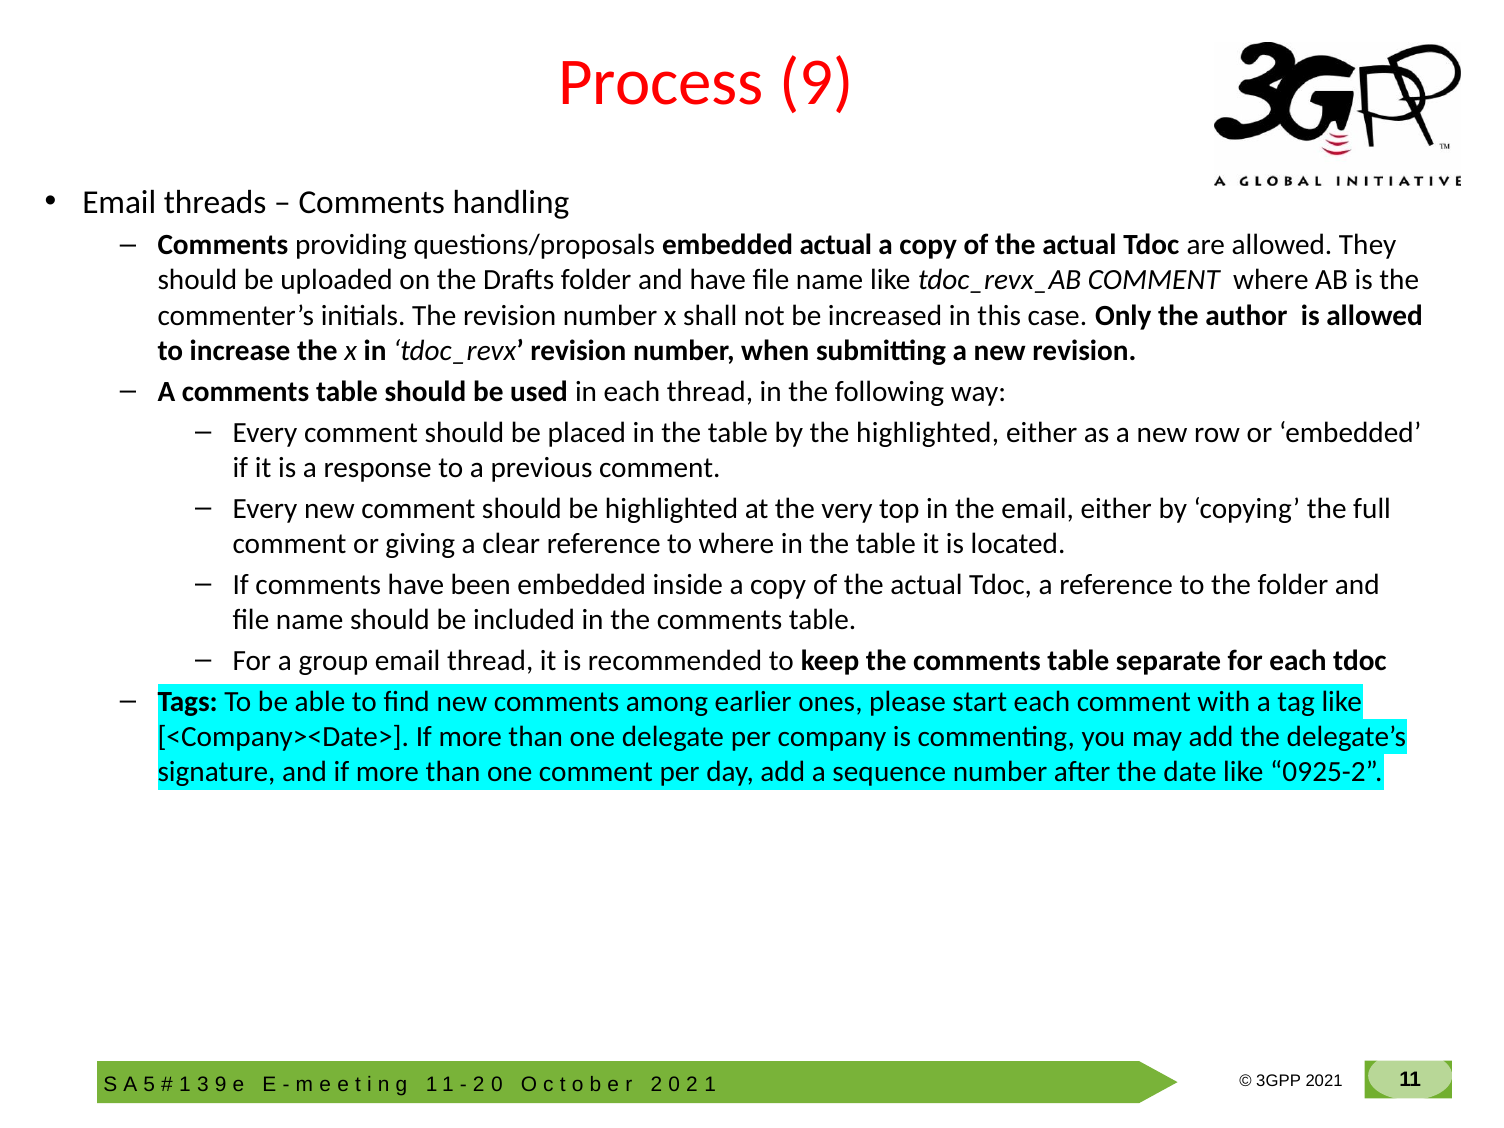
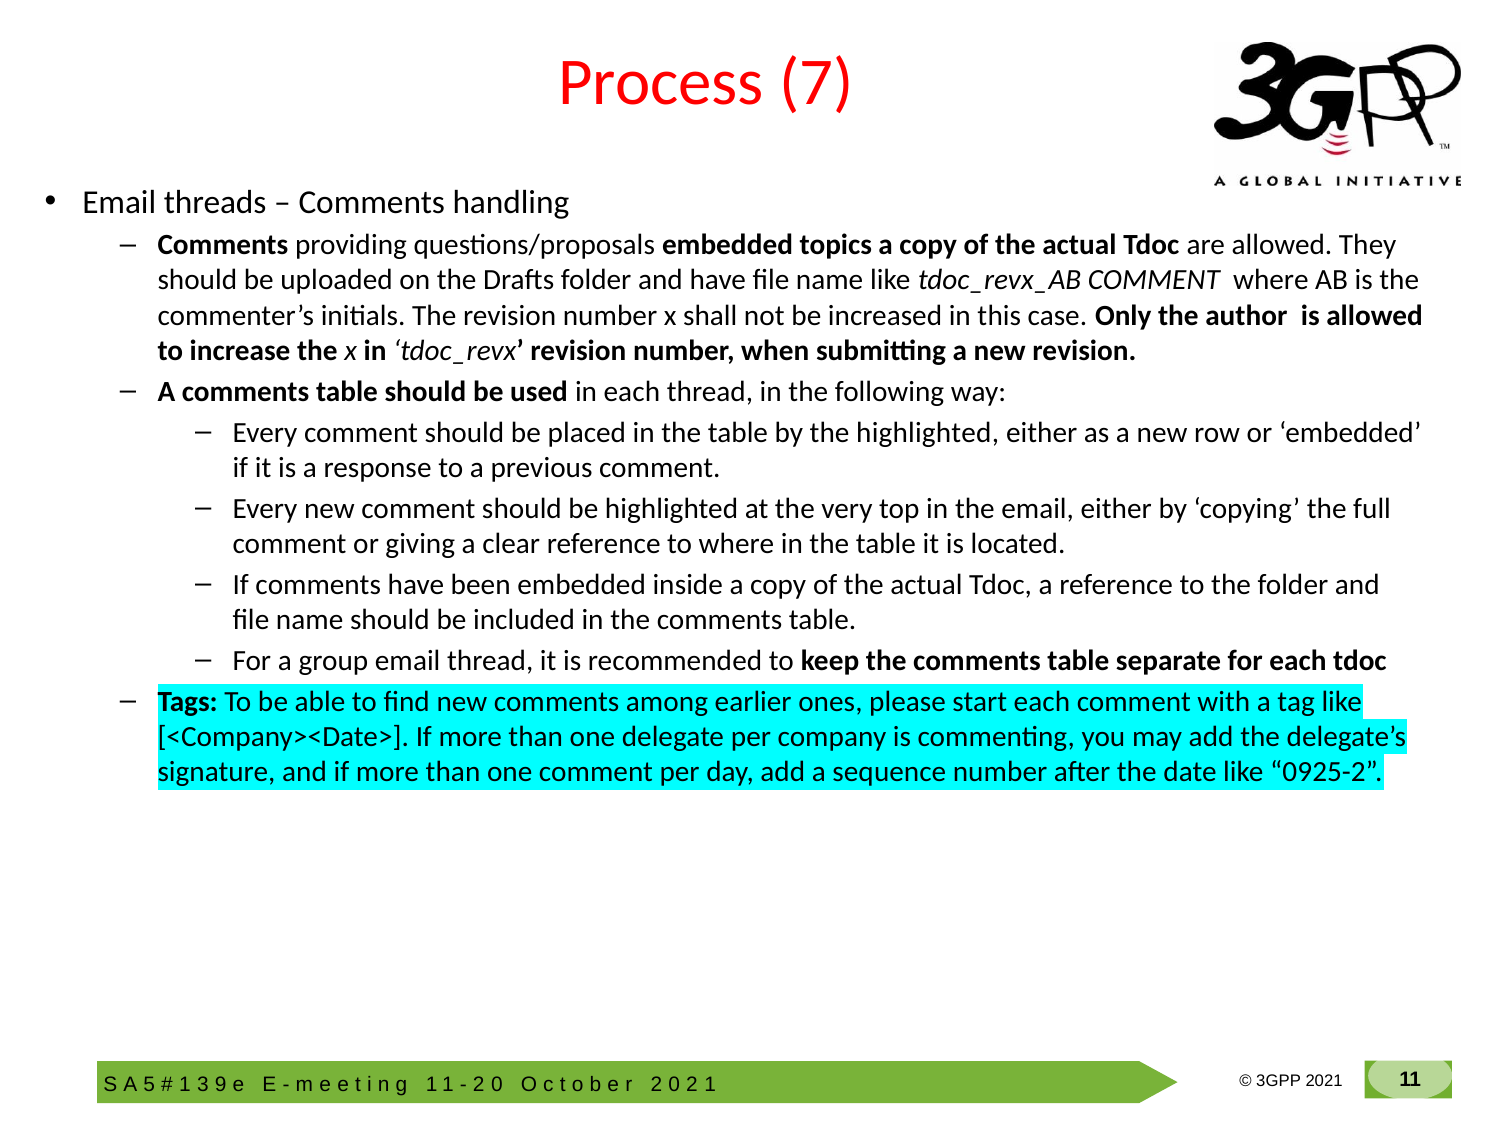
Process 9: 9 -> 7
embedded actual: actual -> topics
